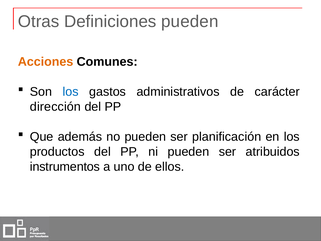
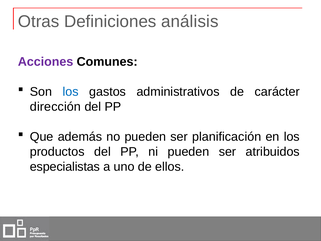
Definiciones pueden: pueden -> análisis
Acciones colour: orange -> purple
instrumentos: instrumentos -> especialistas
